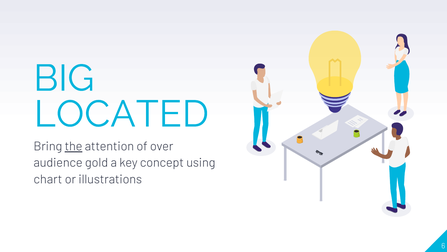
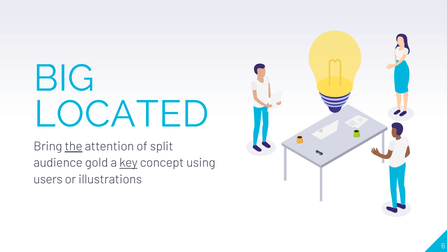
over: over -> split
key underline: none -> present
chart: chart -> users
